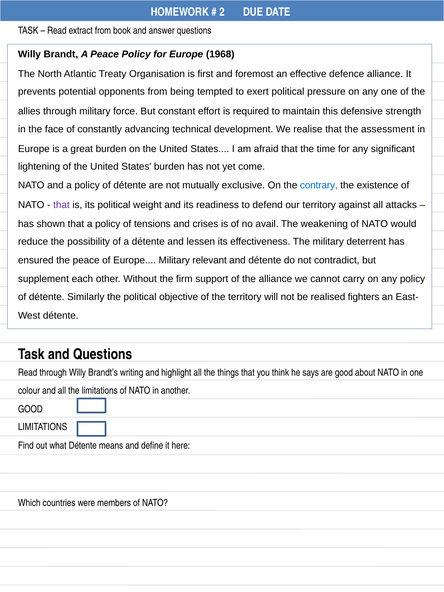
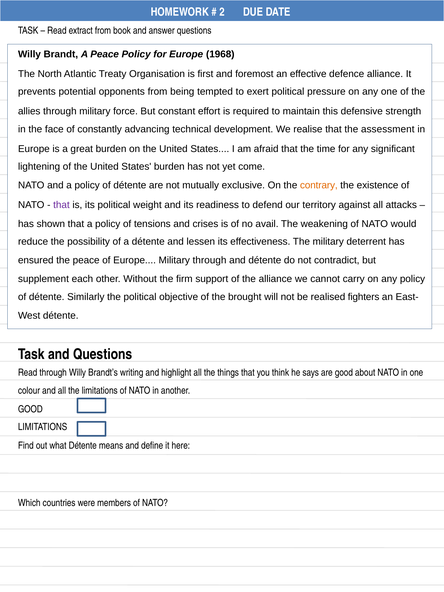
contrary colour: blue -> orange
Military relevant: relevant -> through
the territory: territory -> brought
